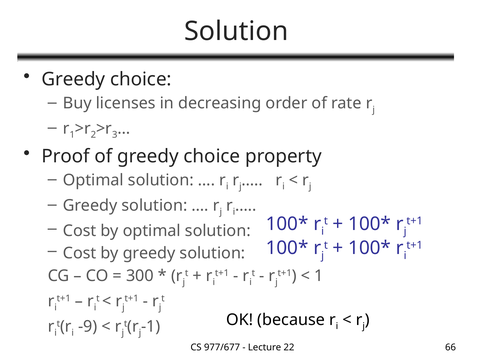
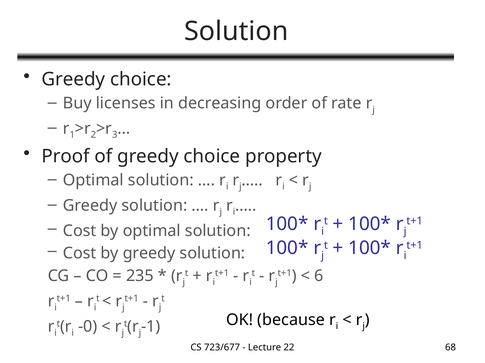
1 at (319, 276): 1 -> 6
300: 300 -> 235
-9: -9 -> -0
977/677: 977/677 -> 723/677
66: 66 -> 68
